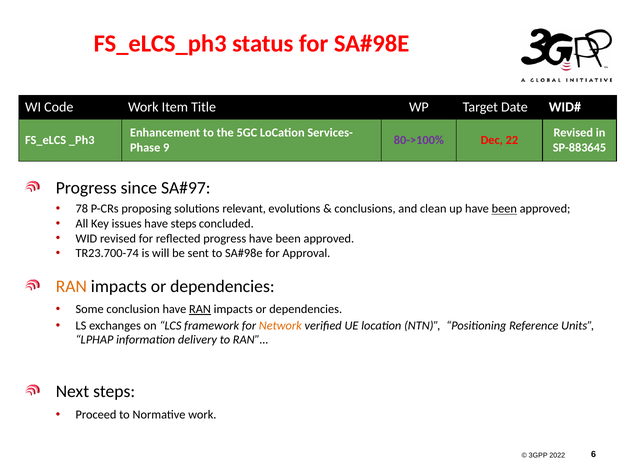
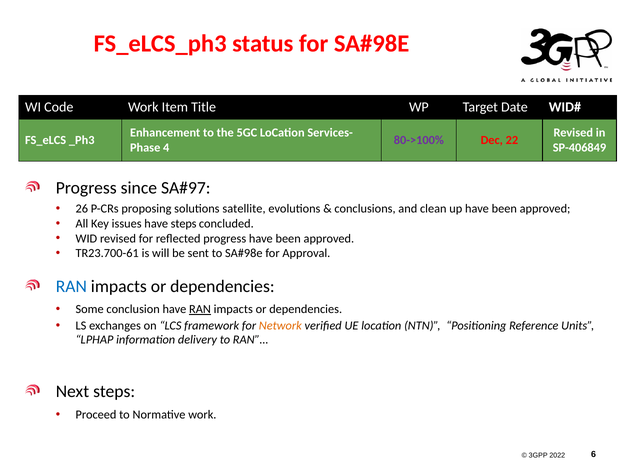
9: 9 -> 4
SP-883645: SP-883645 -> SP-406849
78: 78 -> 26
relevant: relevant -> satellite
been at (504, 209) underline: present -> none
TR23.700-74: TR23.700-74 -> TR23.700-61
RAN at (71, 286) colour: orange -> blue
